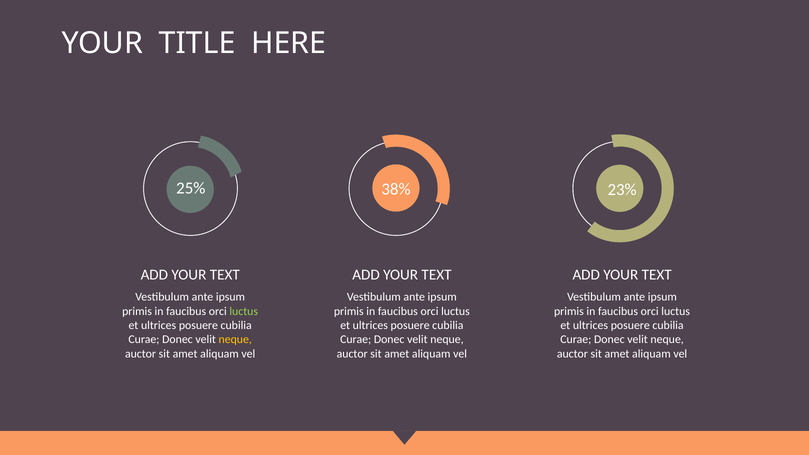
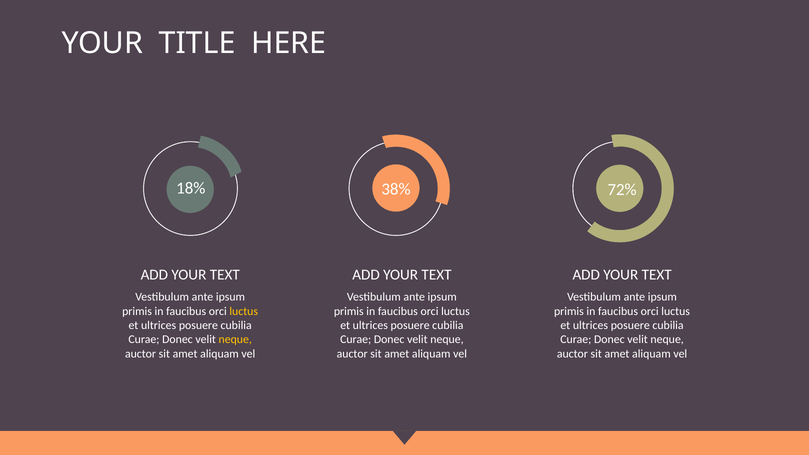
25%: 25% -> 18%
23%: 23% -> 72%
luctus at (244, 311) colour: light green -> yellow
